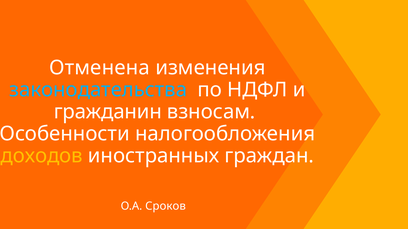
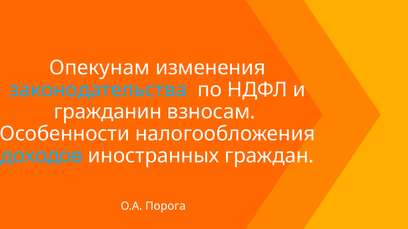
Отменена: Отменена -> Опекунам
доходов colour: yellow -> light blue
Сроков: Сроков -> Порога
